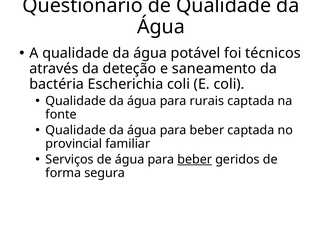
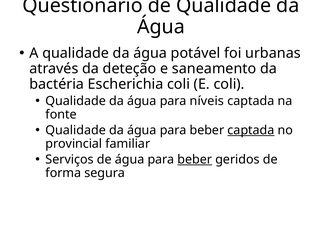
técnicos: técnicos -> urbanas
rurais: rurais -> níveis
captada at (251, 130) underline: none -> present
